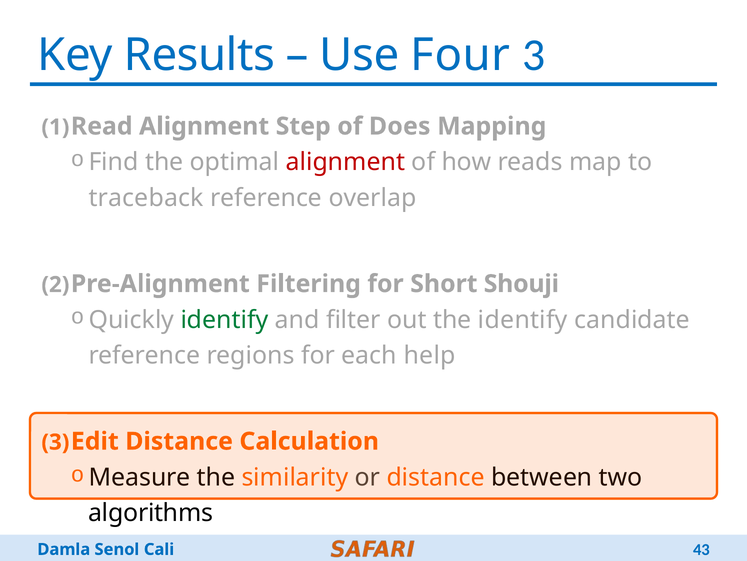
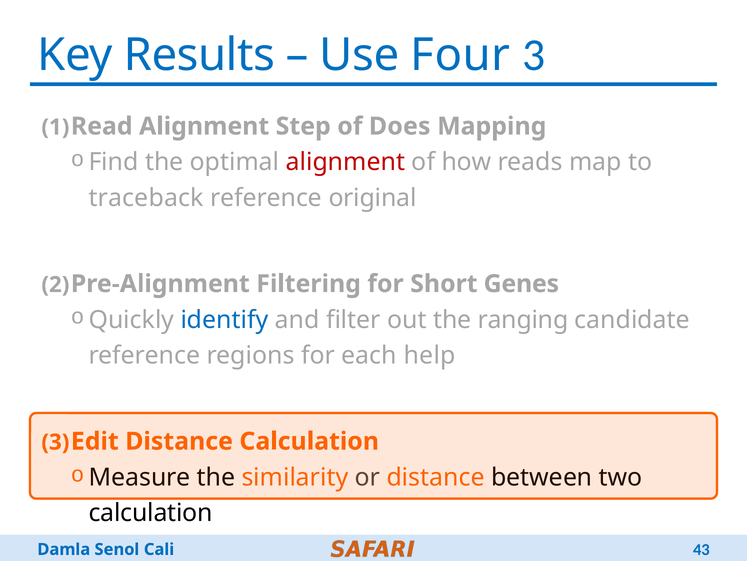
overlap: overlap -> original
Shouji: Shouji -> Genes
identify at (224, 319) colour: green -> blue
the identify: identify -> ranging
algorithms at (151, 513): algorithms -> calculation
